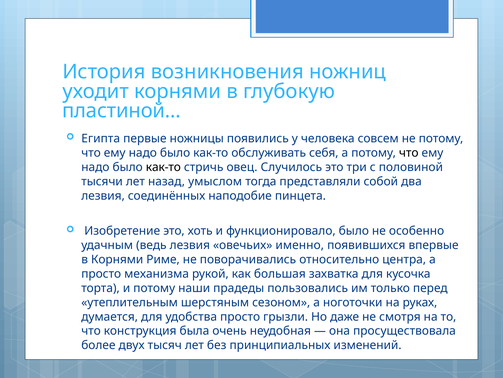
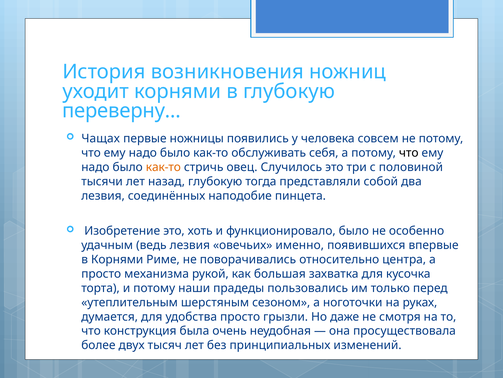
пластиной…: пластиной… -> переверну…
Египта: Египта -> Чащах
как-то at (163, 167) colour: black -> orange
назад умыслом: умыслом -> глубокую
